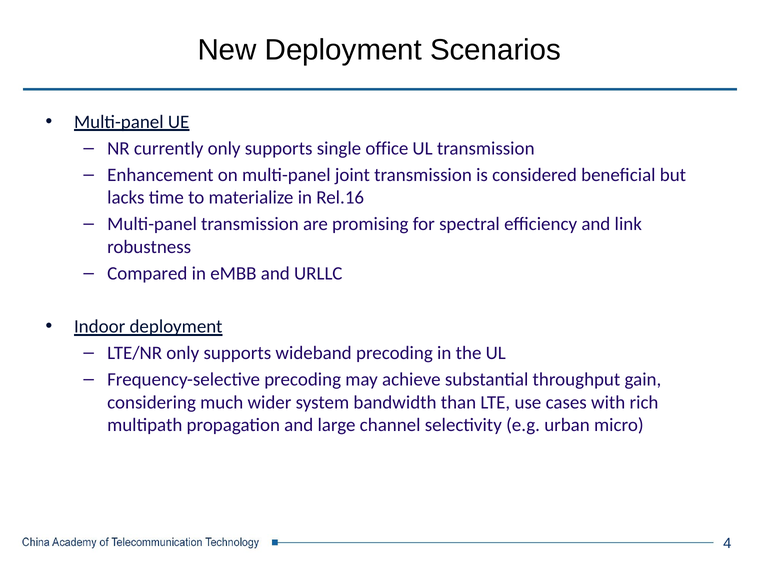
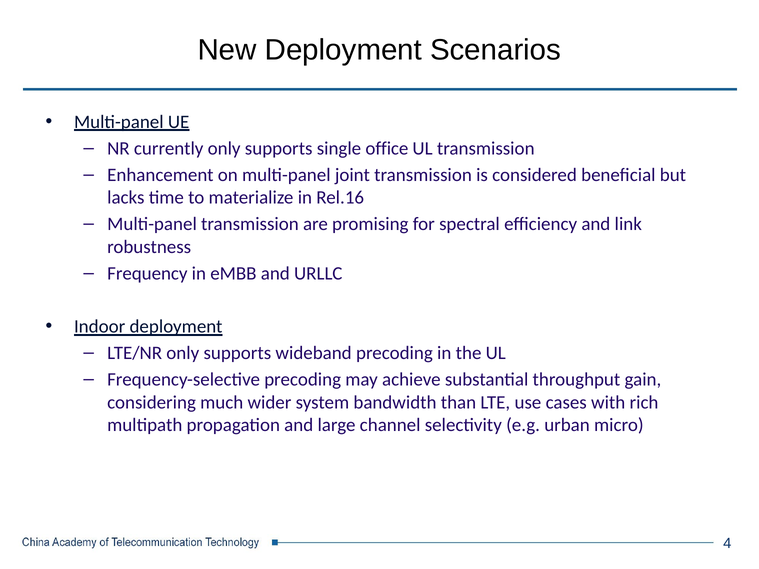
Compared: Compared -> Frequency
